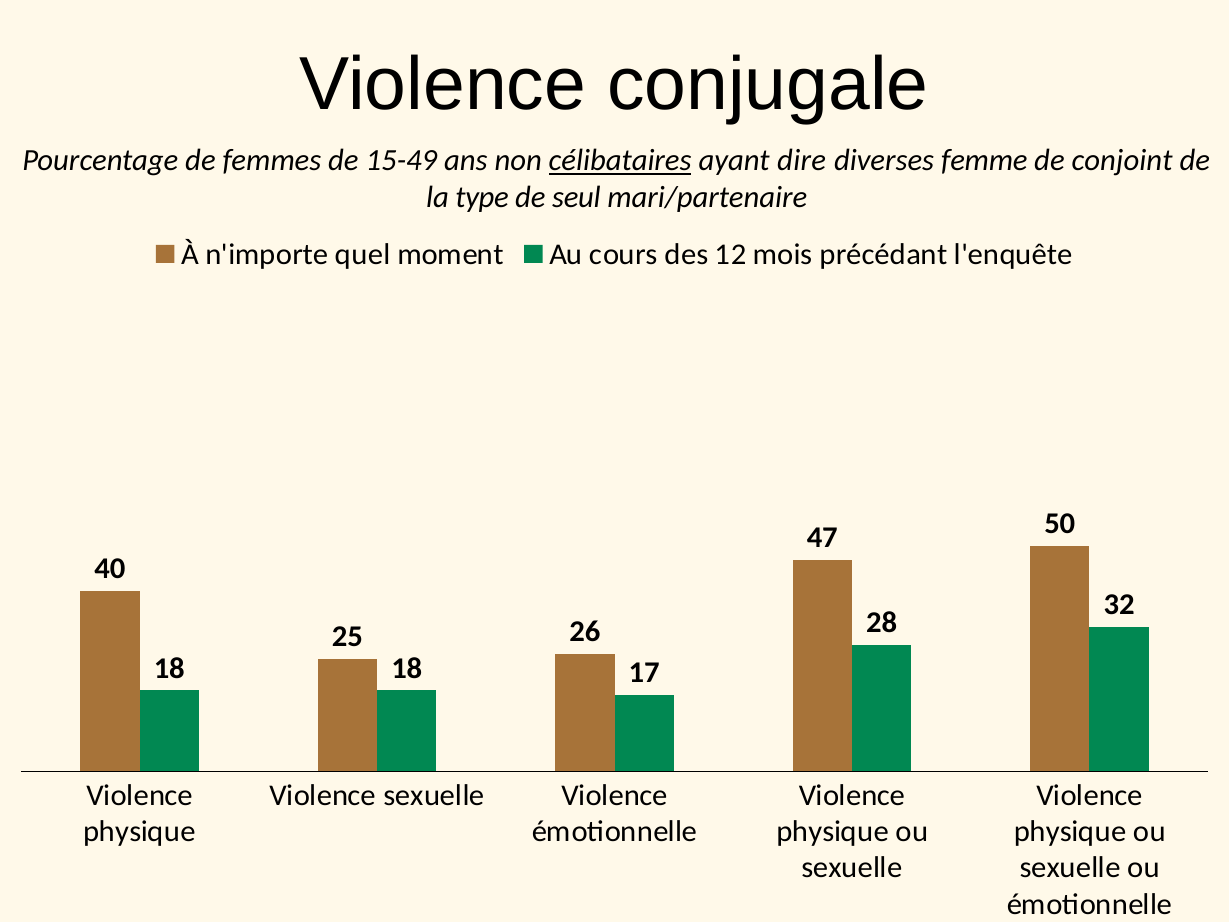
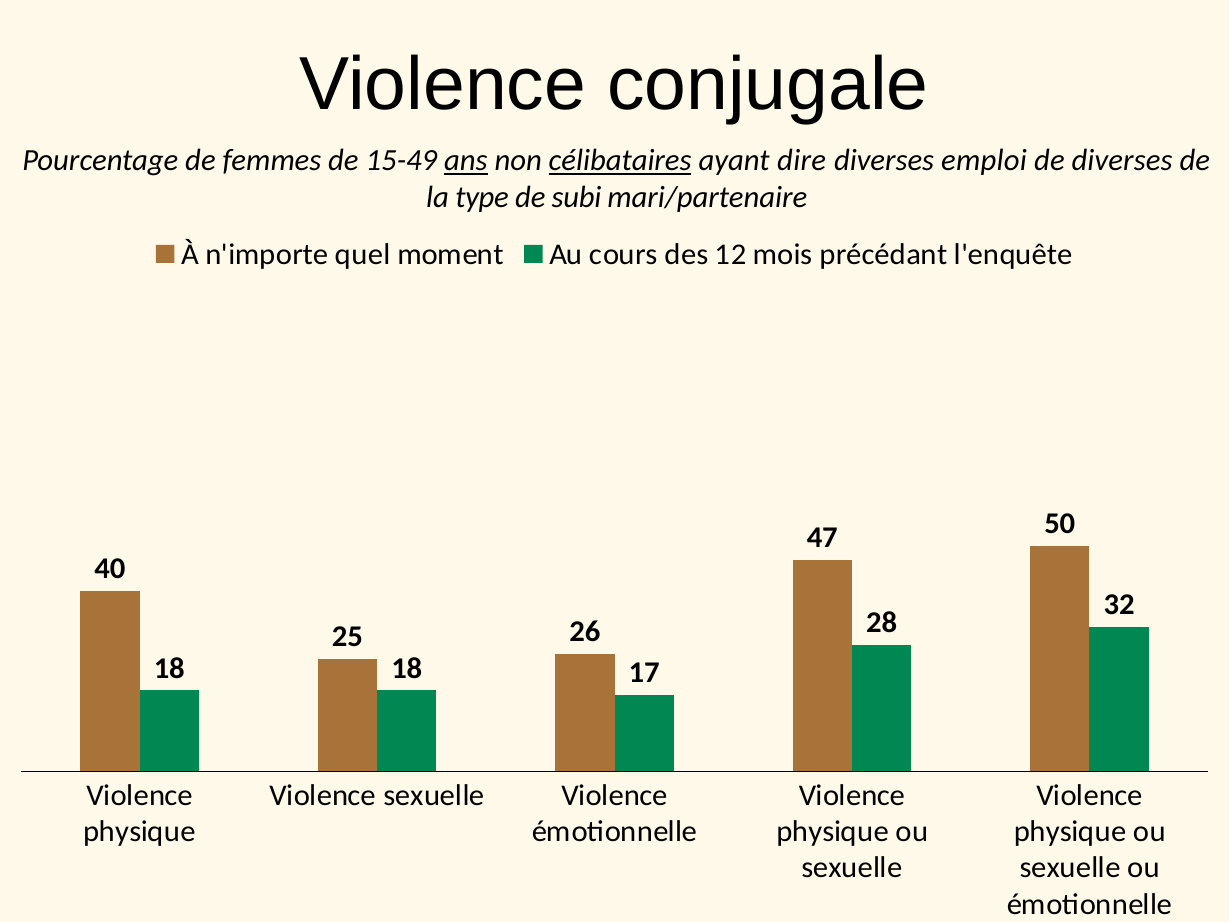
ans underline: none -> present
femme: femme -> emploi
de conjoint: conjoint -> diverses
seul: seul -> subi
